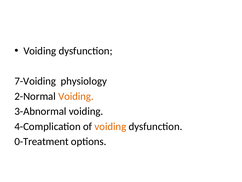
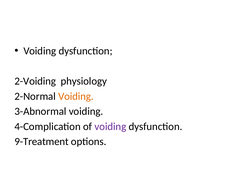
7-Voiding: 7-Voiding -> 2-Voiding
voiding at (110, 126) colour: orange -> purple
0-Treatment: 0-Treatment -> 9-Treatment
